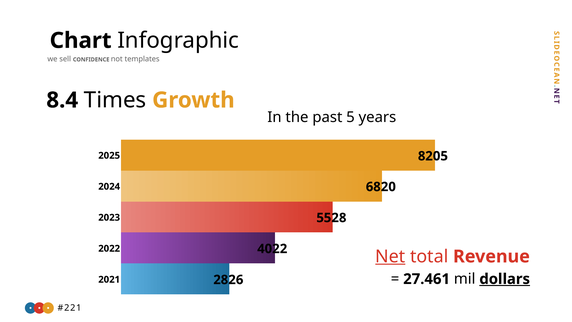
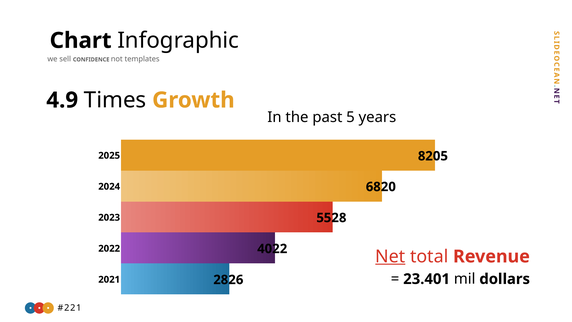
8.4: 8.4 -> 4.9
27.461: 27.461 -> 23.401
dollars underline: present -> none
